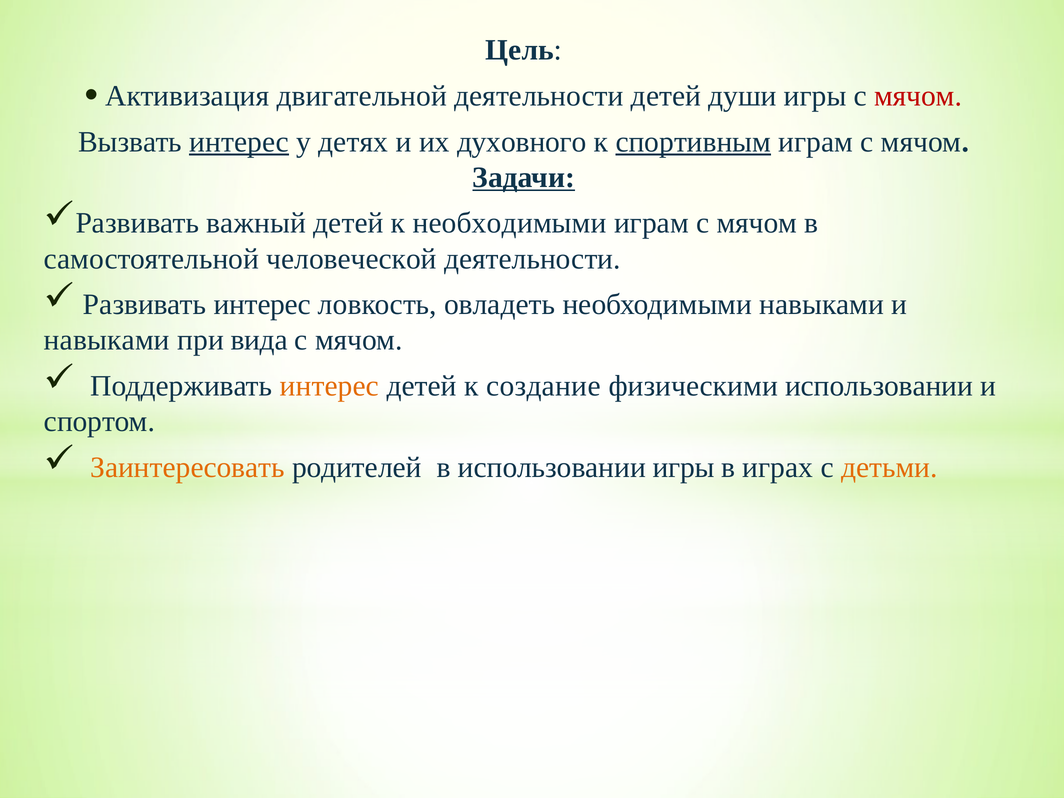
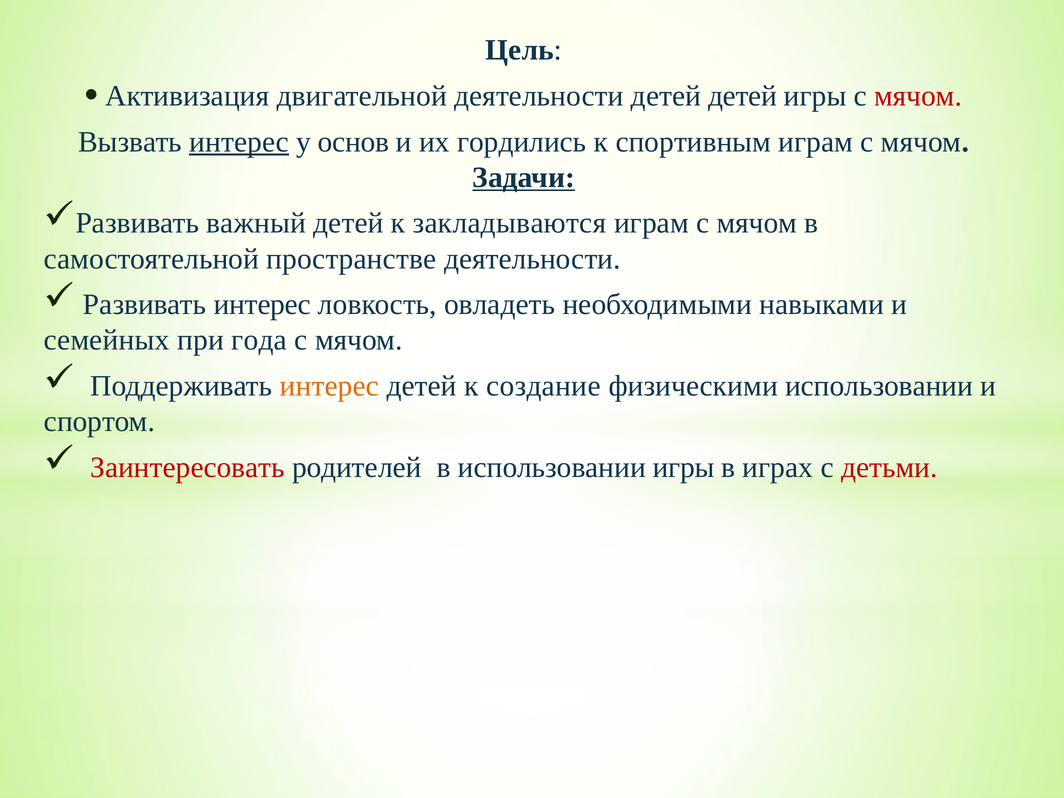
детей души: души -> детей
детях: детях -> основ
духовного: духовного -> гордились
спортивным underline: present -> none
к необходимыми: необходимыми -> закладываются
человеческой: человеческой -> пространстве
навыками at (107, 340): навыками -> семейных
вида: вида -> года
Заинтересовать colour: orange -> red
детьми colour: orange -> red
